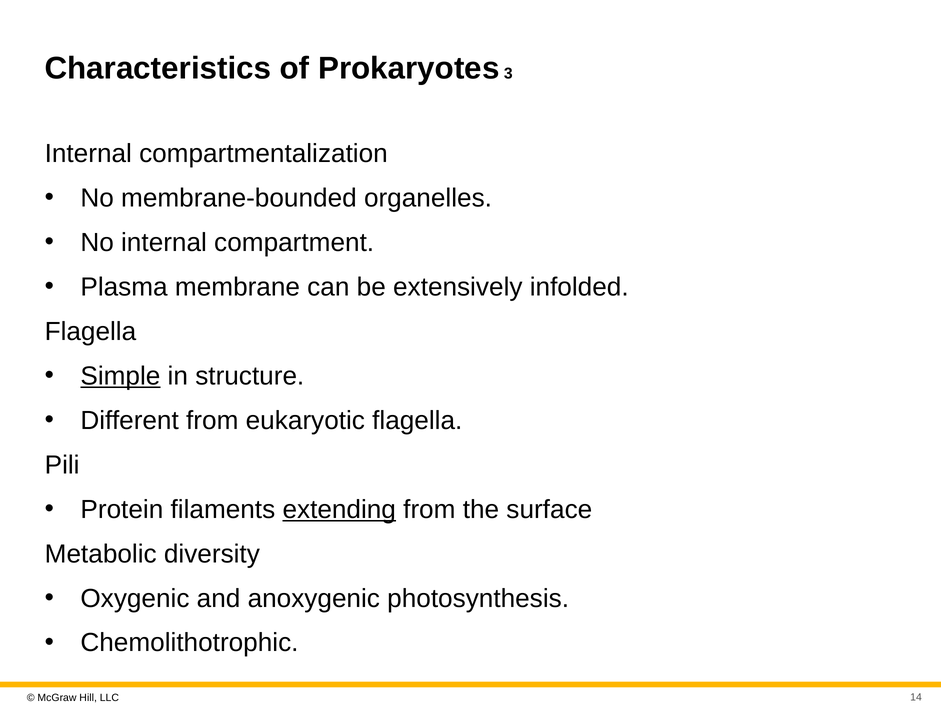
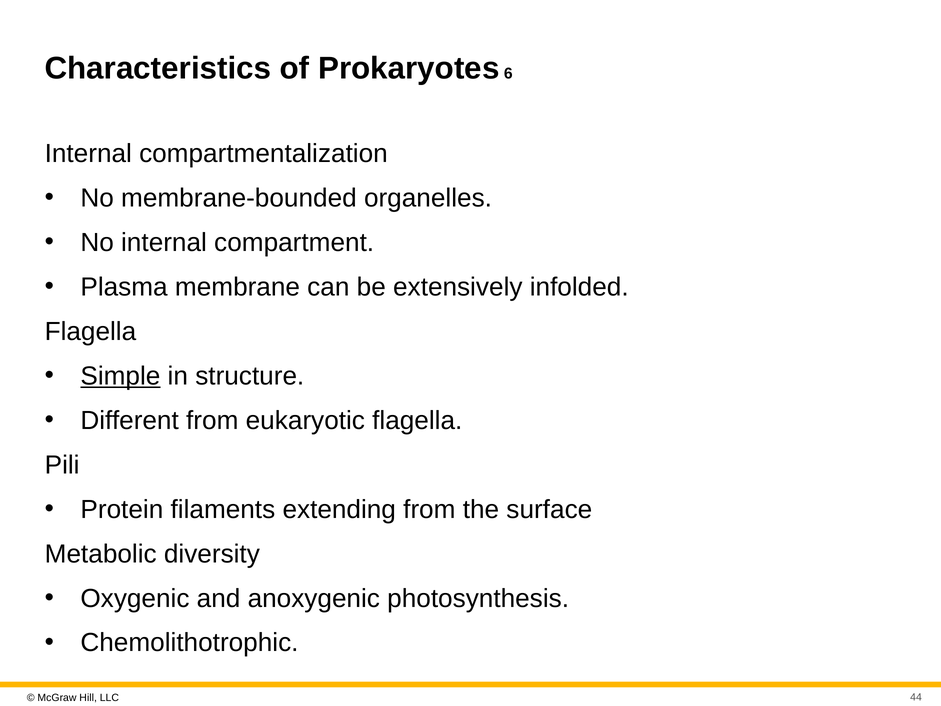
3: 3 -> 6
extending underline: present -> none
14: 14 -> 44
